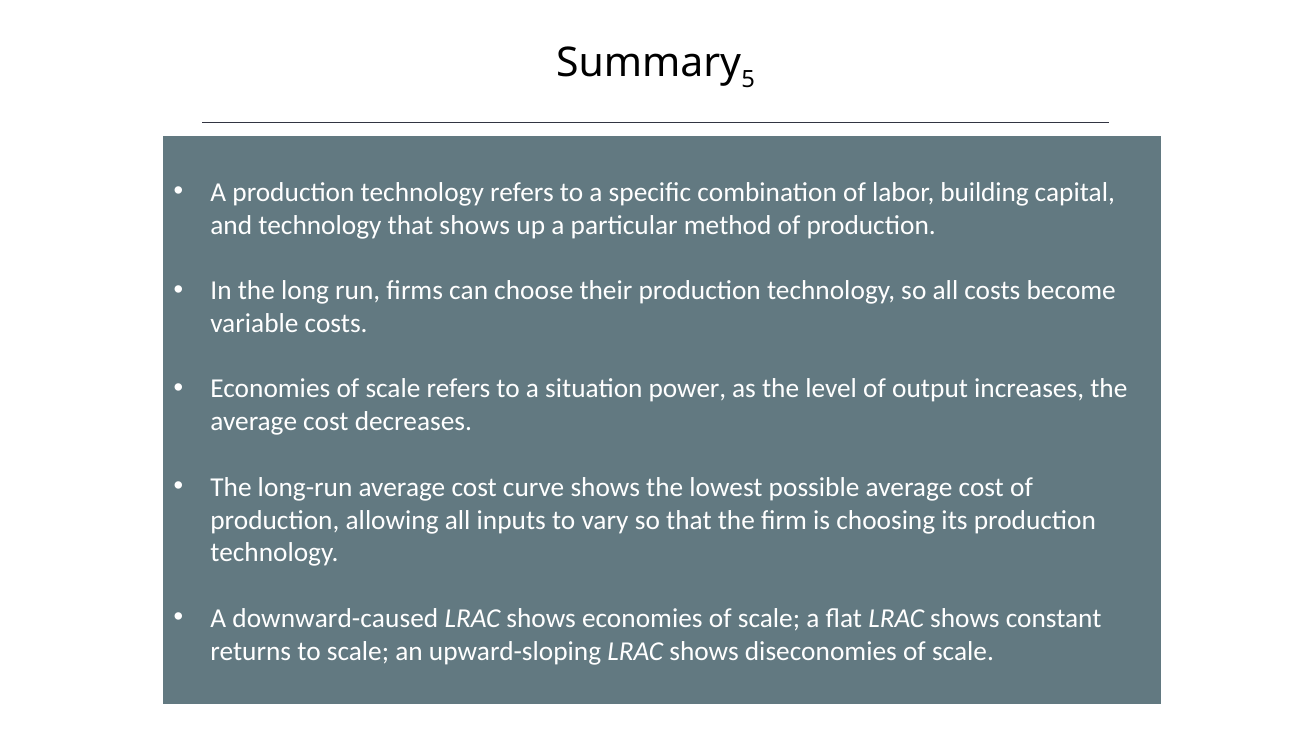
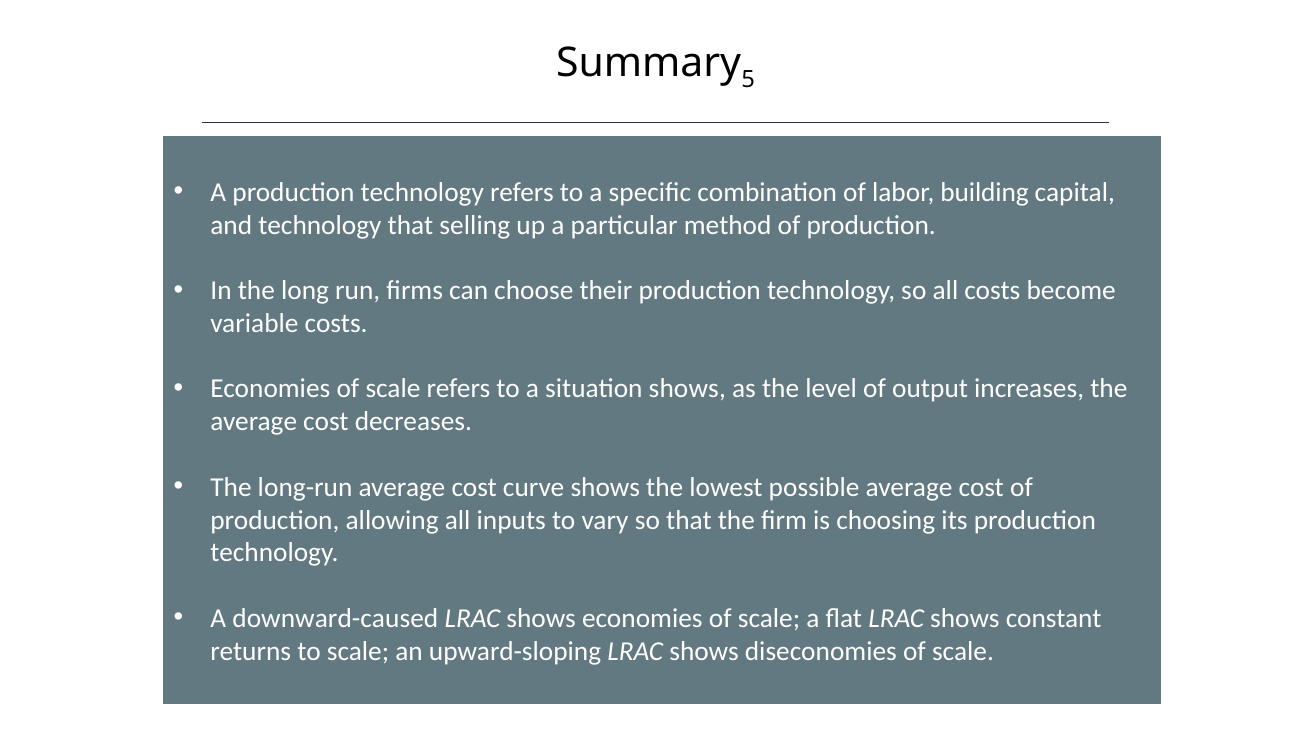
that shows: shows -> selling
situation power: power -> shows
